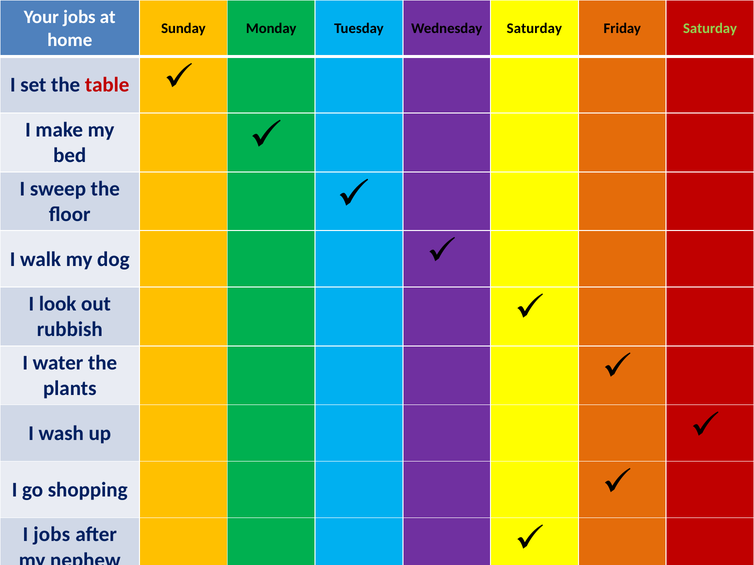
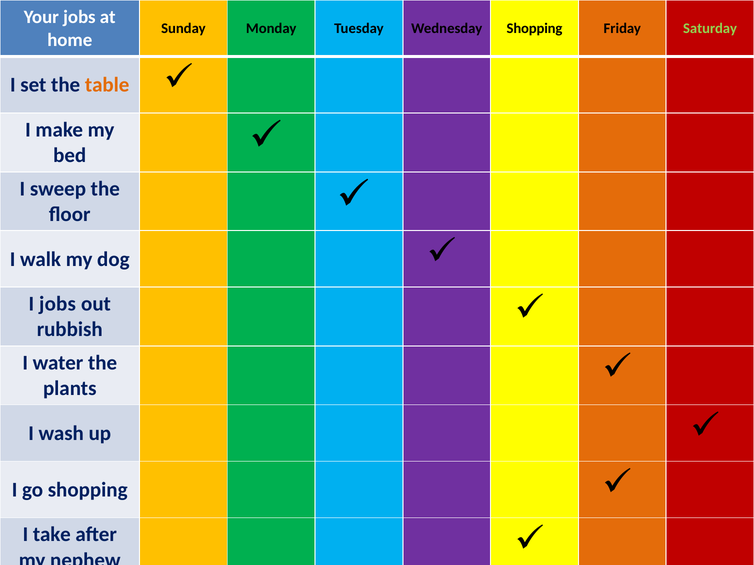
Wednesday Saturday: Saturday -> Shopping
table colour: red -> orange
I look: look -> jobs
I jobs: jobs -> take
